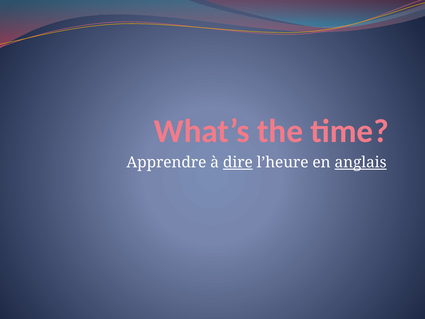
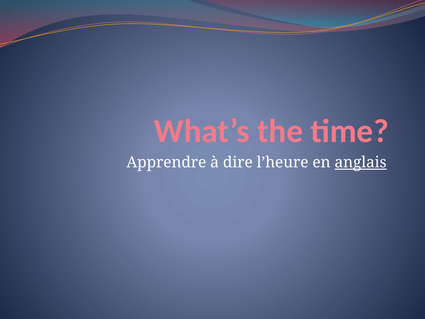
dire underline: present -> none
